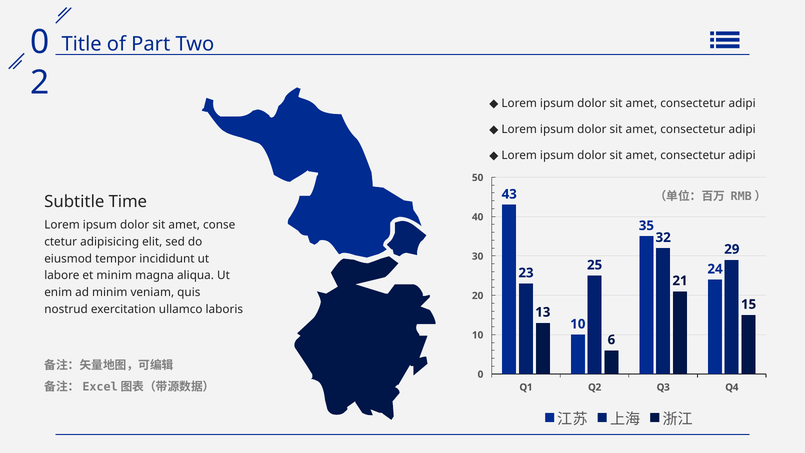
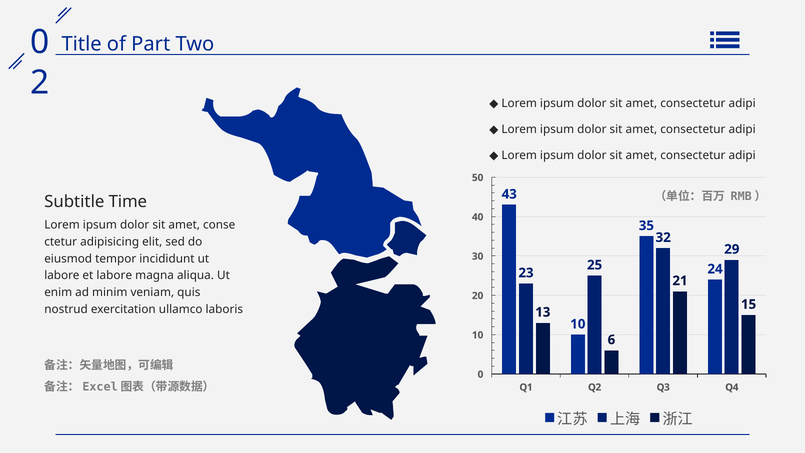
et minim: minim -> labore
